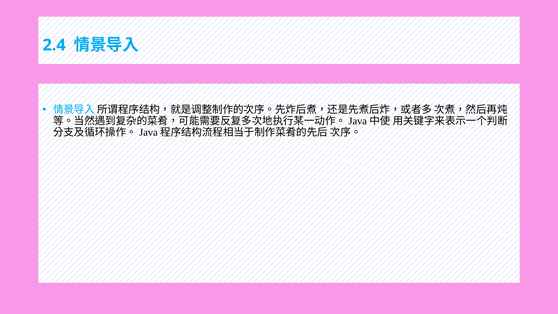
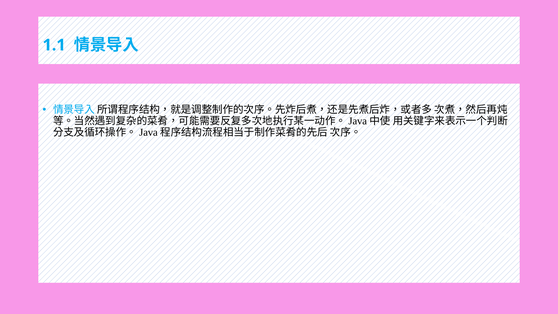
2.4: 2.4 -> 1.1
